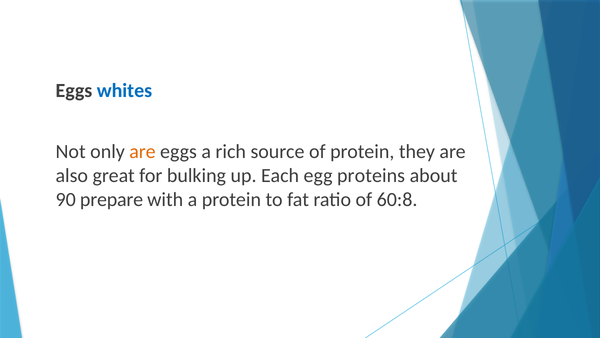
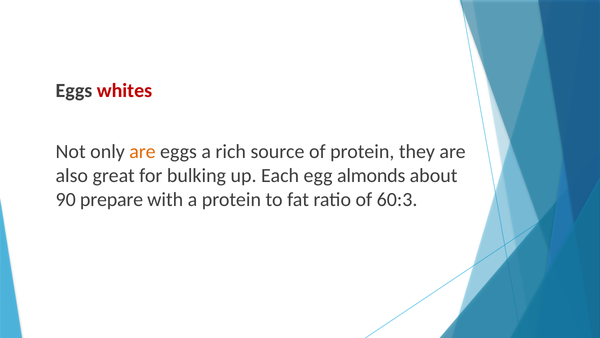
whites colour: blue -> red
proteins: proteins -> almonds
60:8: 60:8 -> 60:3
